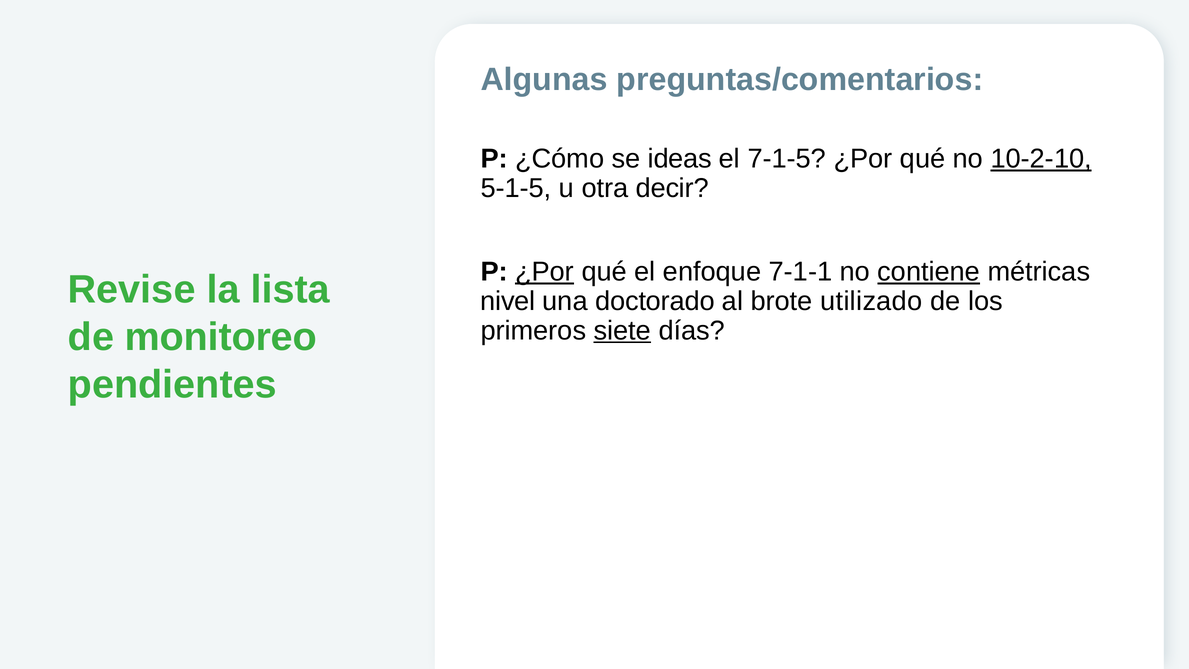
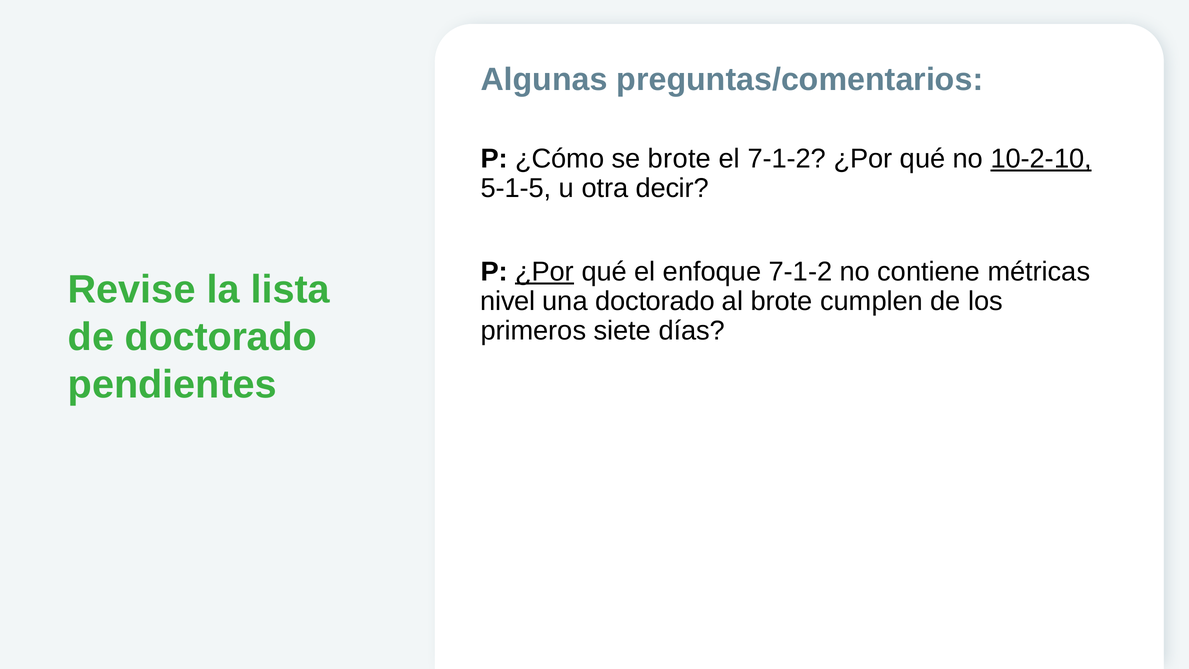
se ideas: ideas -> brote
el 7-1-5: 7-1-5 -> 7-1-2
enfoque 7-1-1: 7-1-1 -> 7-1-2
contiene underline: present -> none
utilizado: utilizado -> cumplen
siete underline: present -> none
de monitoreo: monitoreo -> doctorado
